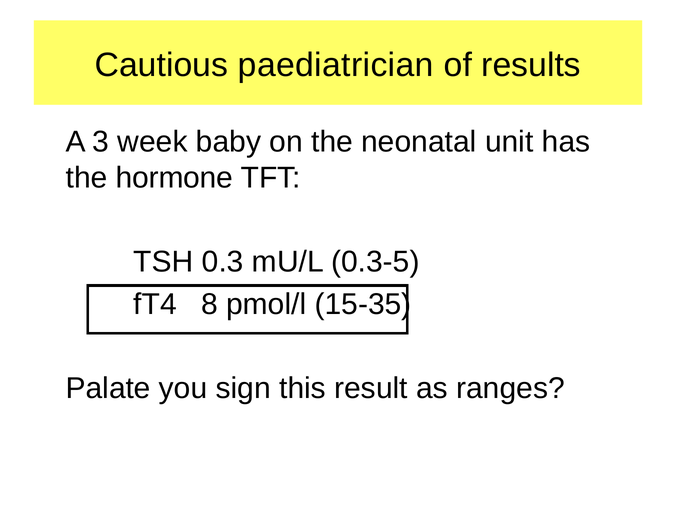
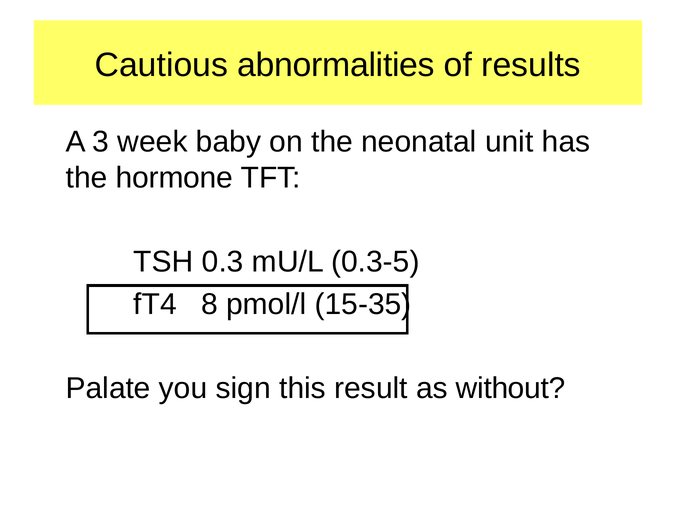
paediatrician: paediatrician -> abnormalities
ranges: ranges -> without
